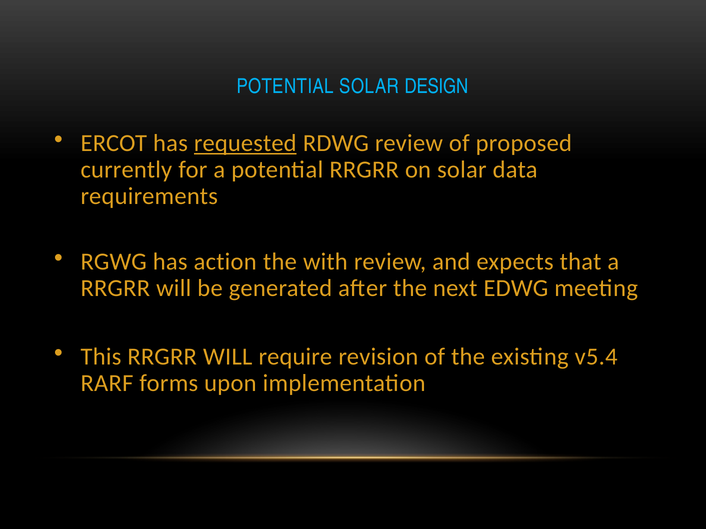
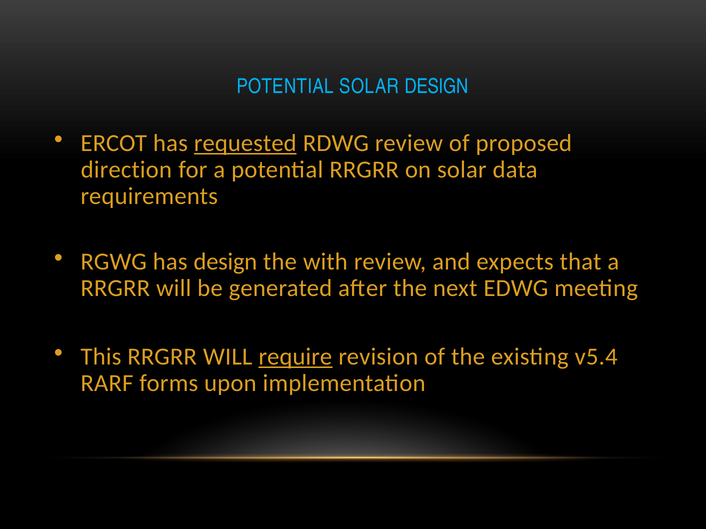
currently: currently -> direction
has action: action -> design
require underline: none -> present
